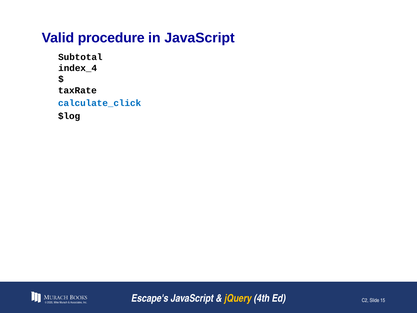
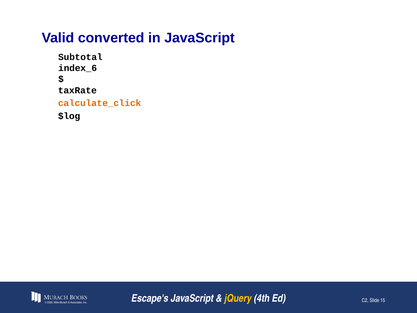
procedure: procedure -> converted
index_4: index_4 -> index_6
calculate_click colour: blue -> orange
